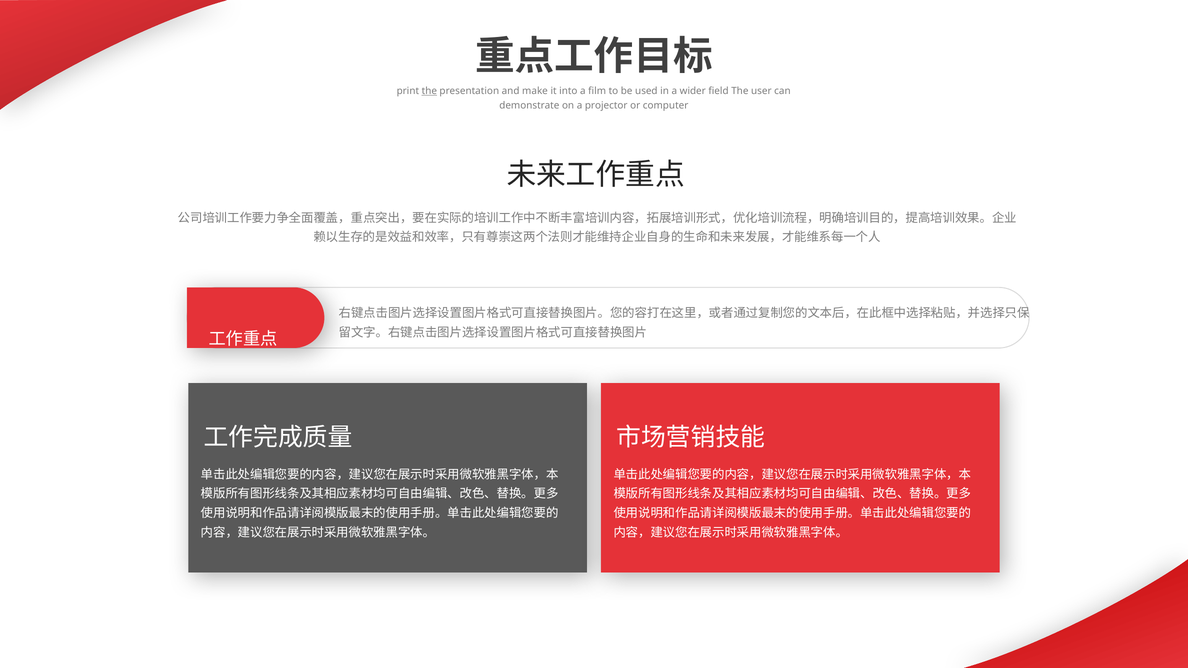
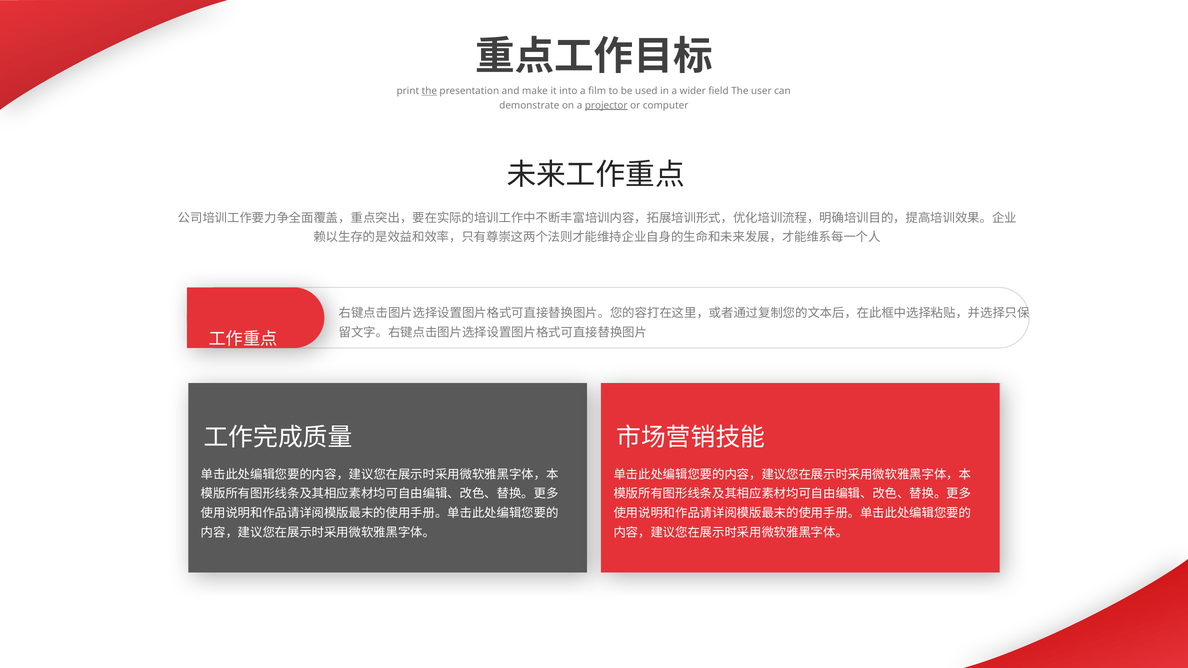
projector underline: none -> present
